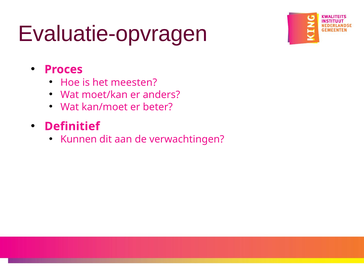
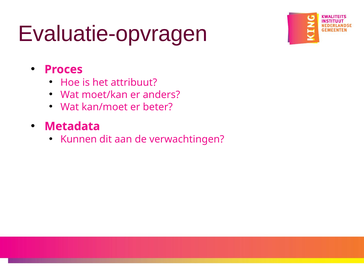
meesten: meesten -> attribuut
Definitief: Definitief -> Metadata
